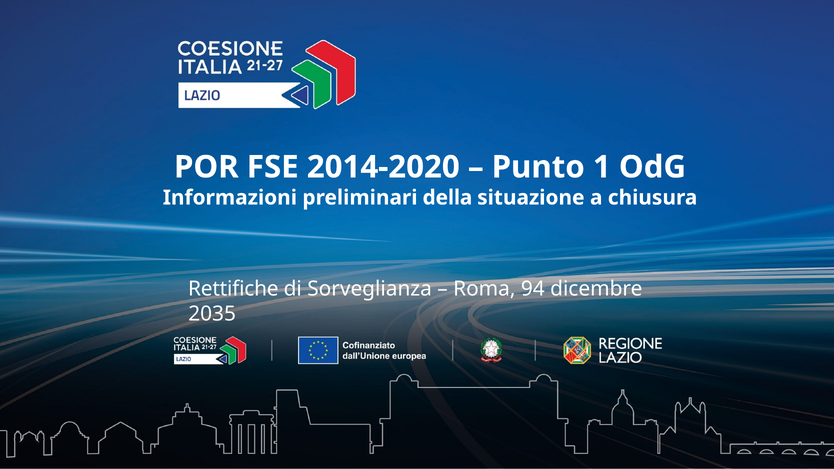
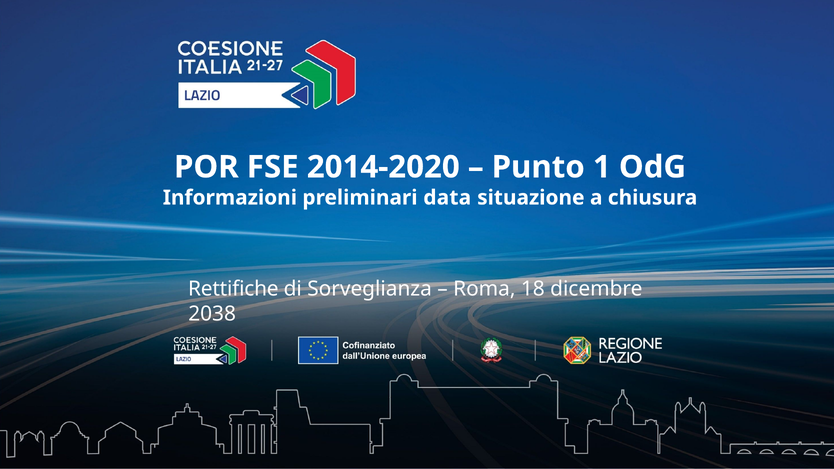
della: della -> data
94: 94 -> 18
2035: 2035 -> 2038
